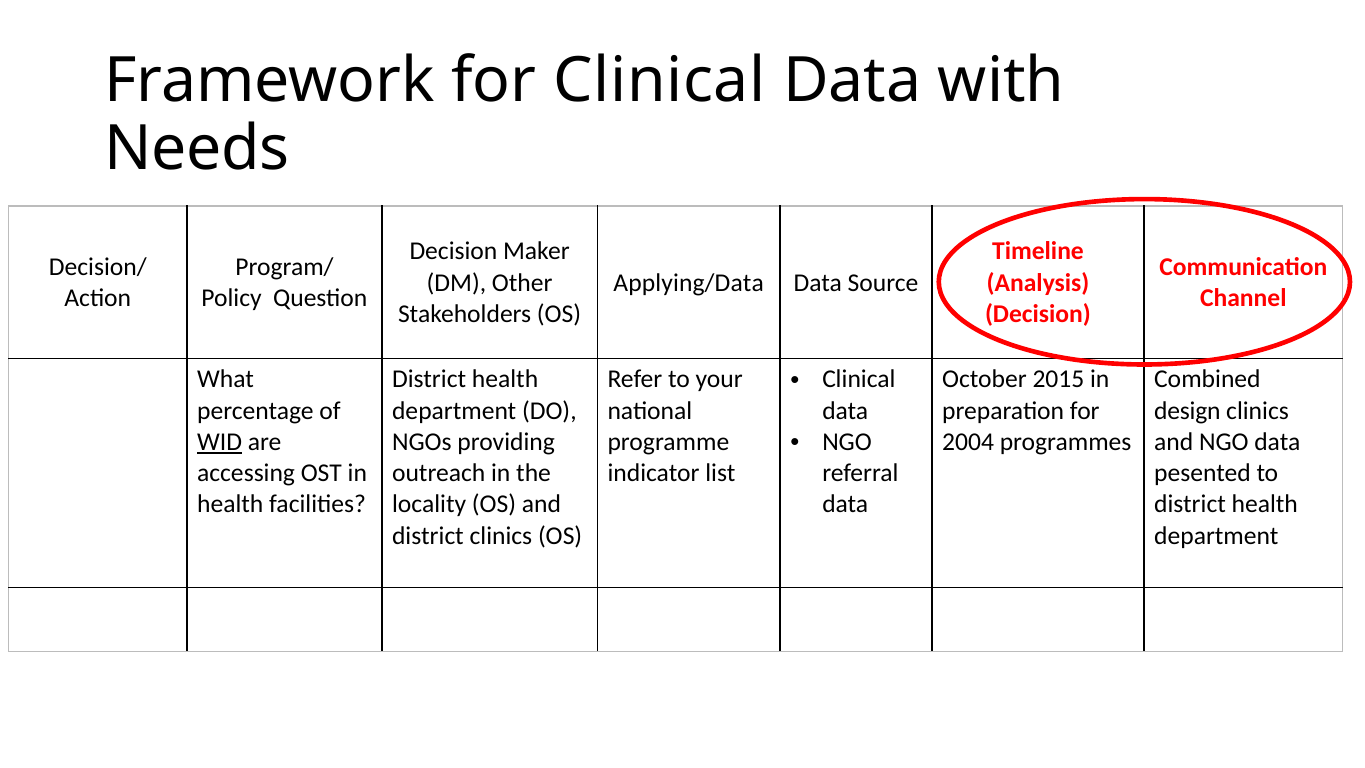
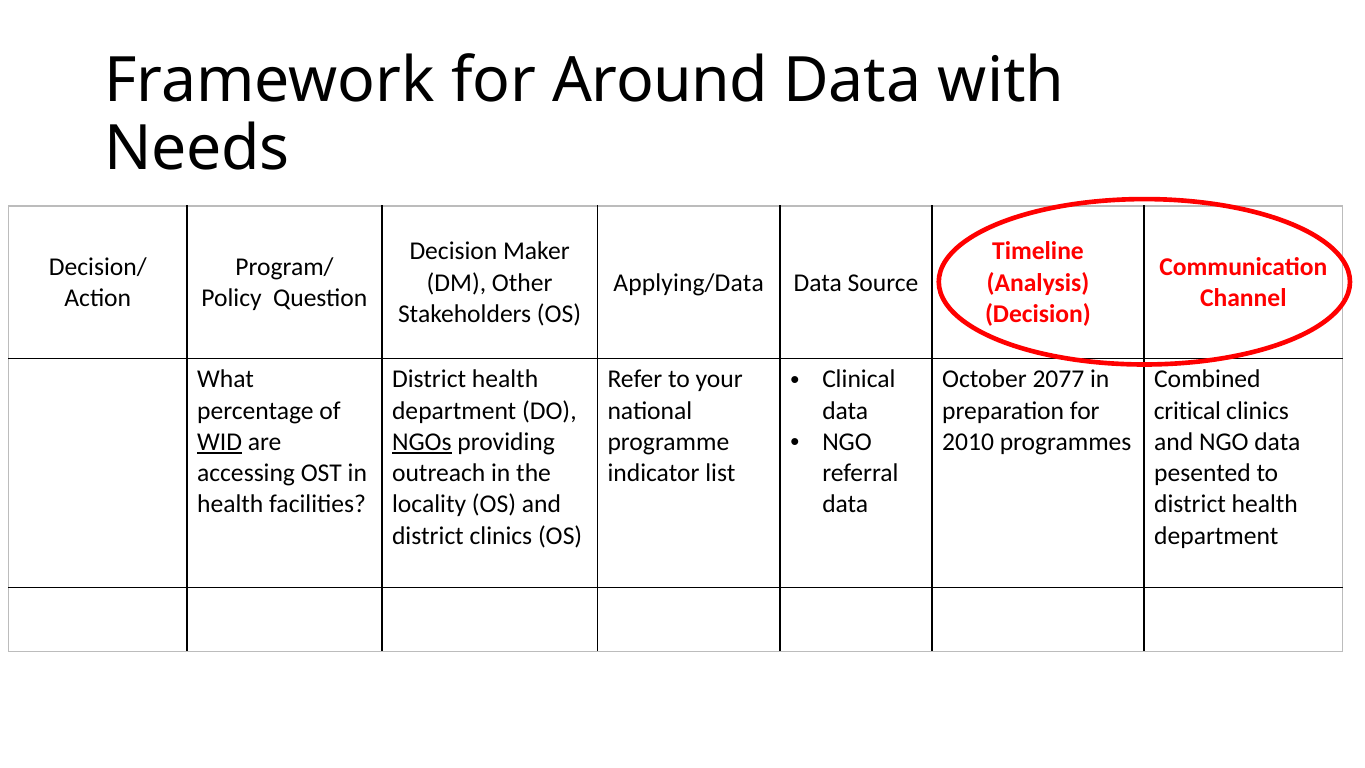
for Clinical: Clinical -> Around
2015: 2015 -> 2077
design: design -> critical
NGOs underline: none -> present
2004: 2004 -> 2010
